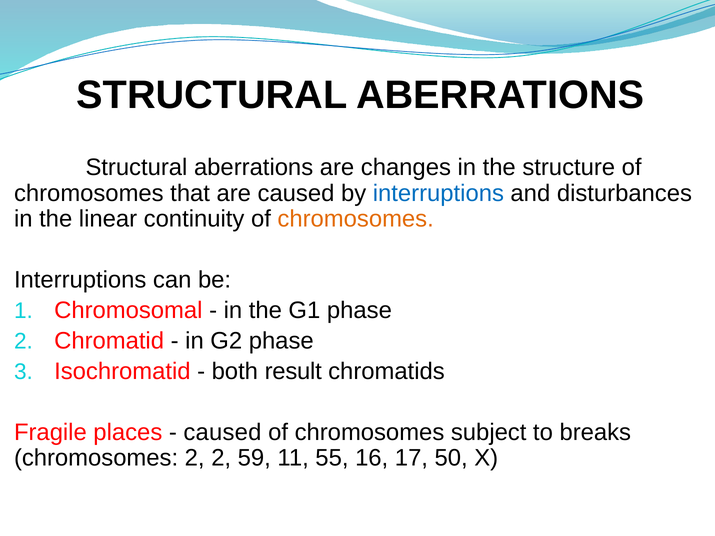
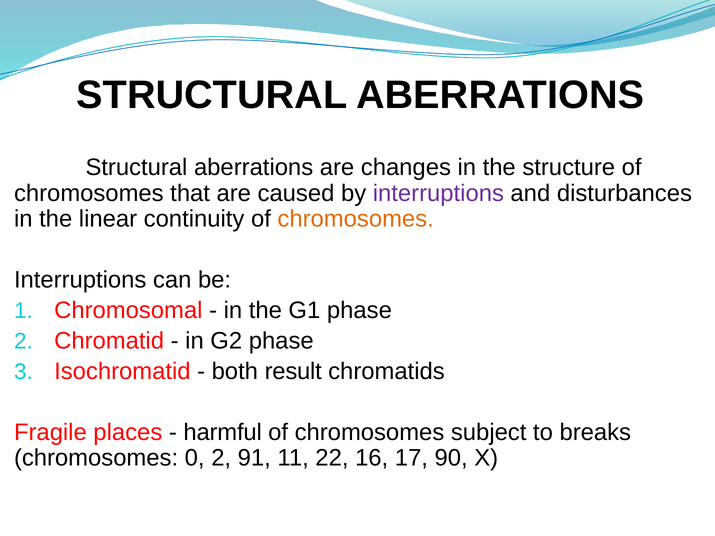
interruptions at (438, 193) colour: blue -> purple
caused at (222, 432): caused -> harmful
chromosomes 2: 2 -> 0
59: 59 -> 91
55: 55 -> 22
50: 50 -> 90
